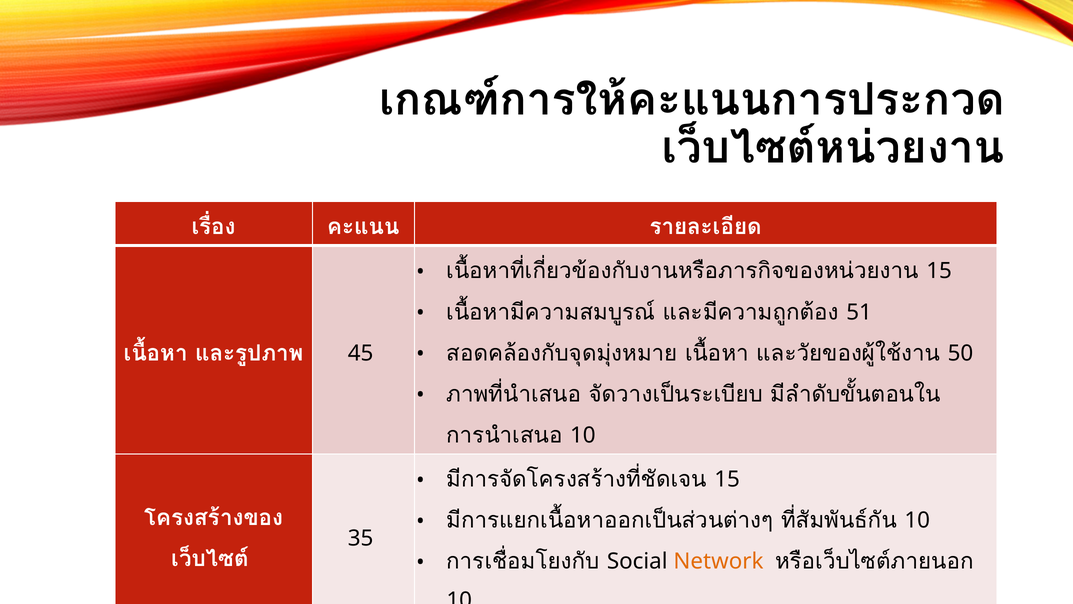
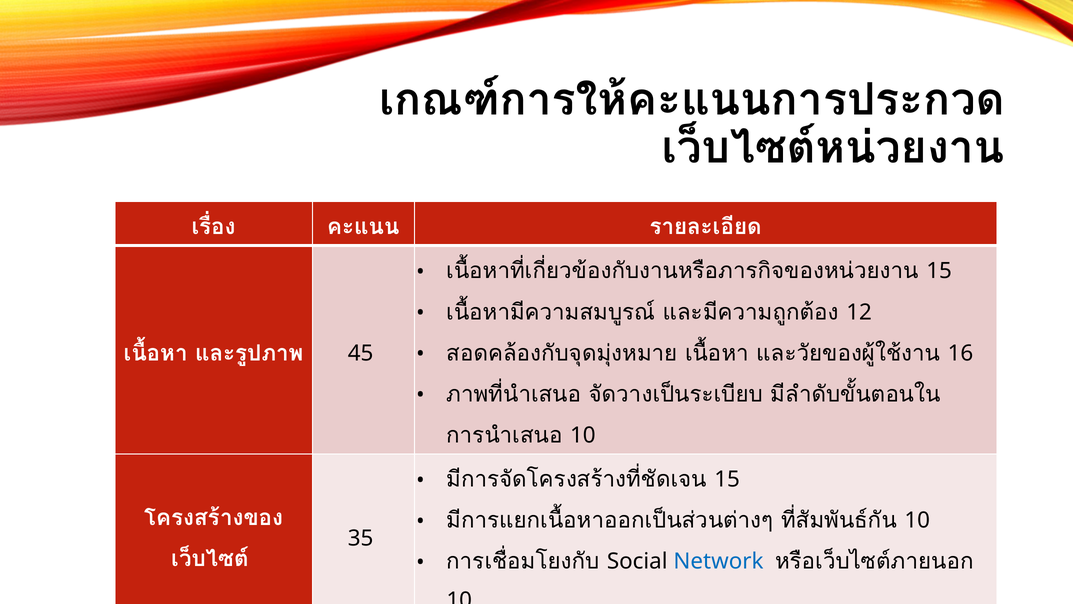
51: 51 -> 12
50: 50 -> 16
Network colour: orange -> blue
